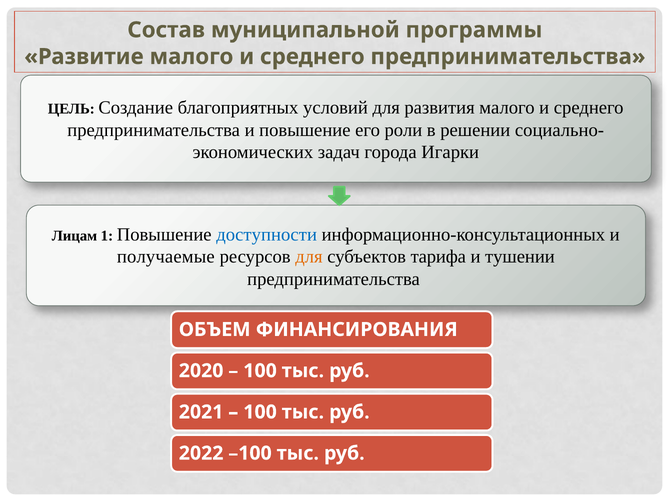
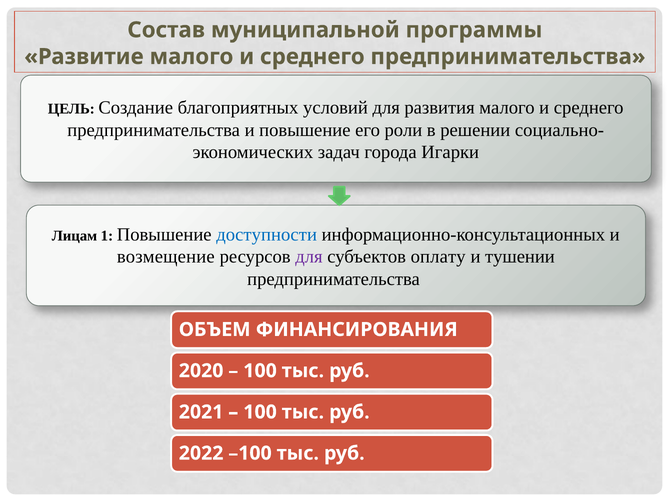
получаемые: получаемые -> возмещение
для at (309, 257) colour: orange -> purple
тарифа: тарифа -> оплату
